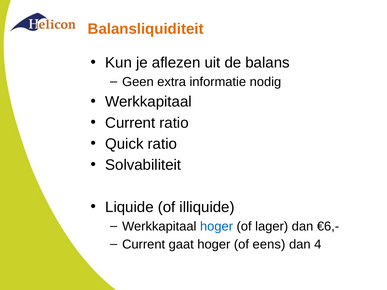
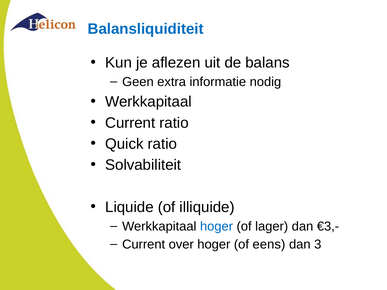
Balansliquiditeit colour: orange -> blue
€6,-: €6,- -> €3,-
gaat: gaat -> over
4: 4 -> 3
